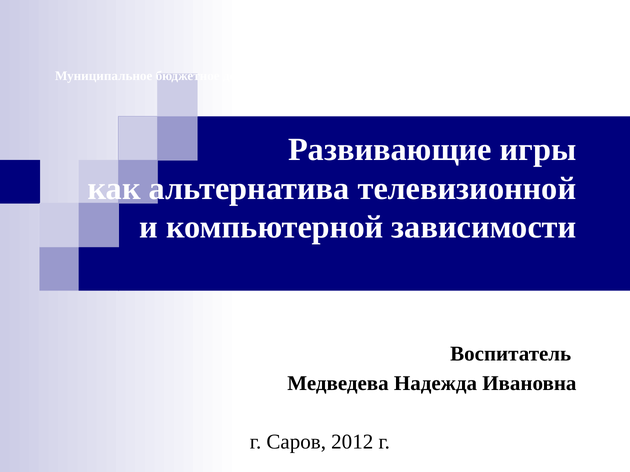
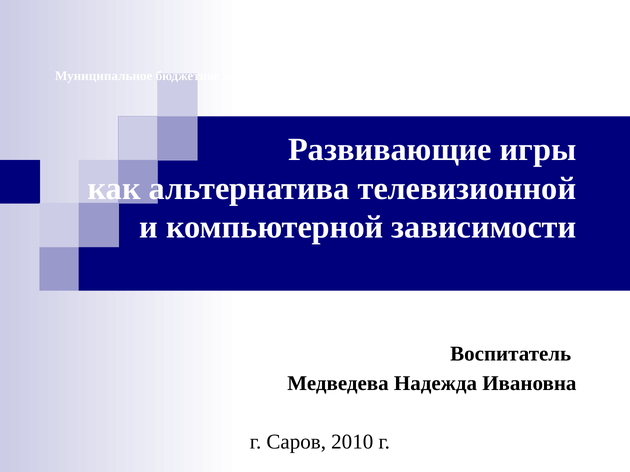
2012: 2012 -> 2010
